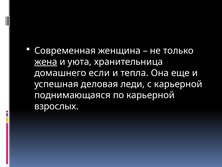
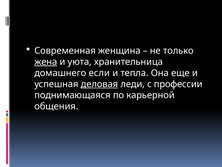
деловая underline: none -> present
с карьерной: карьерной -> профессии
взрослых: взрослых -> общения
